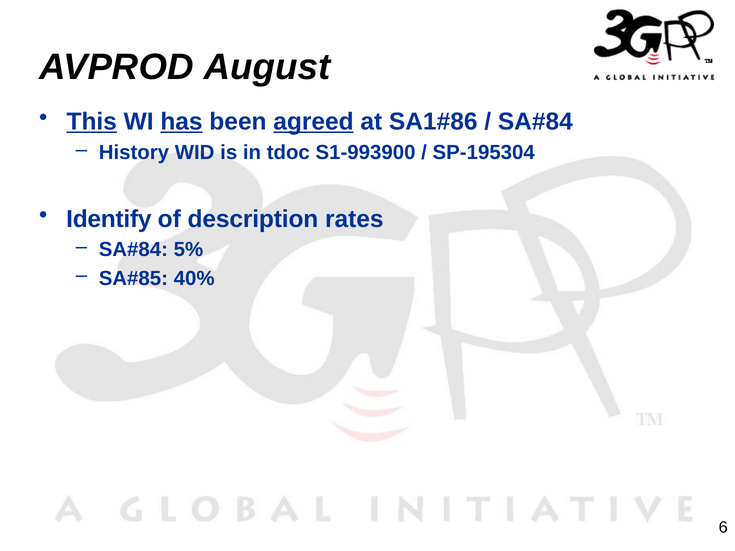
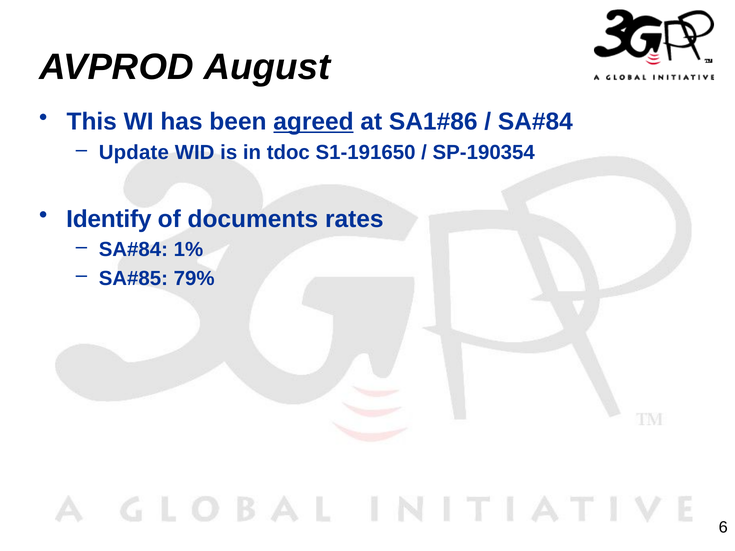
This underline: present -> none
has underline: present -> none
History: History -> Update
S1-993900: S1-993900 -> S1-191650
SP-195304: SP-195304 -> SP-190354
description: description -> documents
5%: 5% -> 1%
40%: 40% -> 79%
